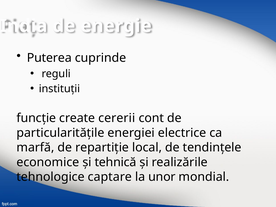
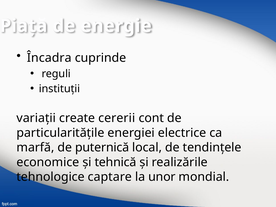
India: India -> Piaţă
Puterea: Puterea -> Încadra
funcţie: funcţie -> variaţii
repartiţie: repartiţie -> puternică
